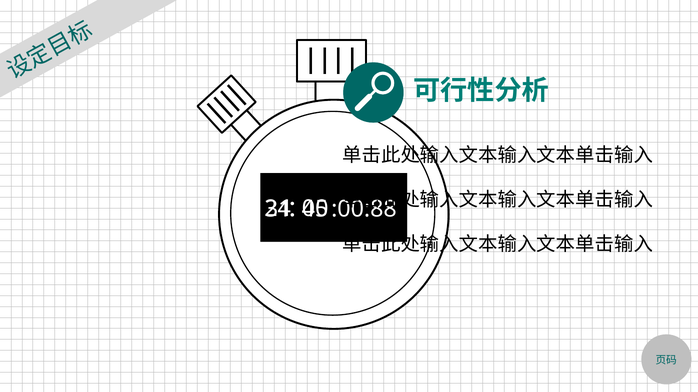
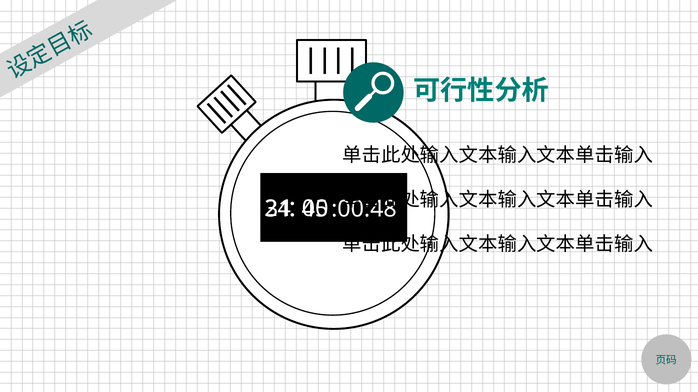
:00:88: :00:88 -> :00:48
